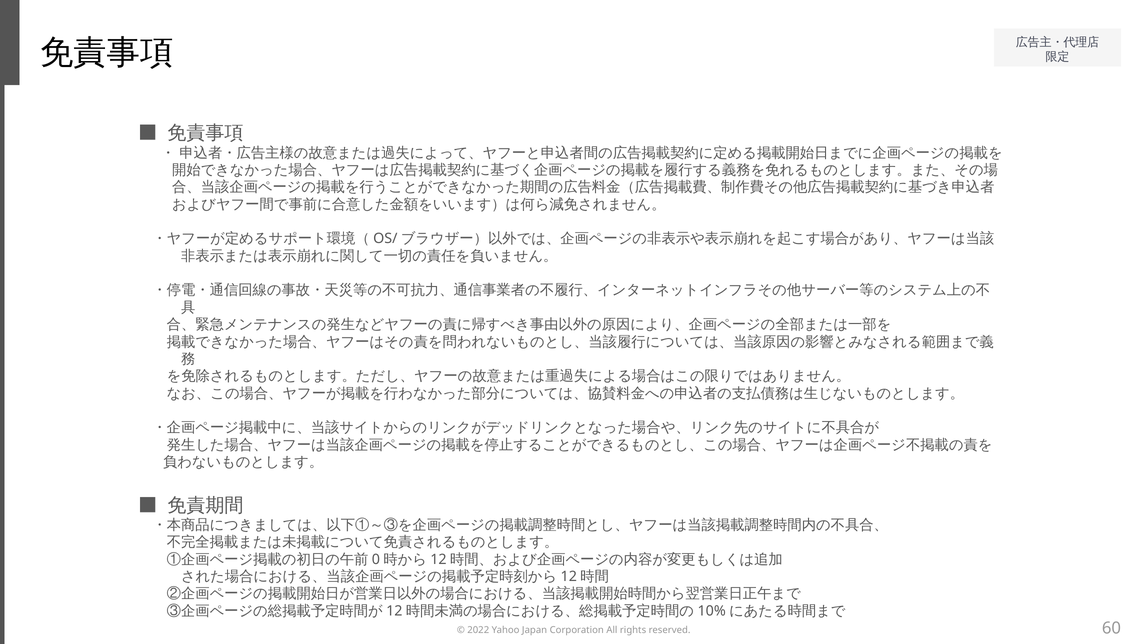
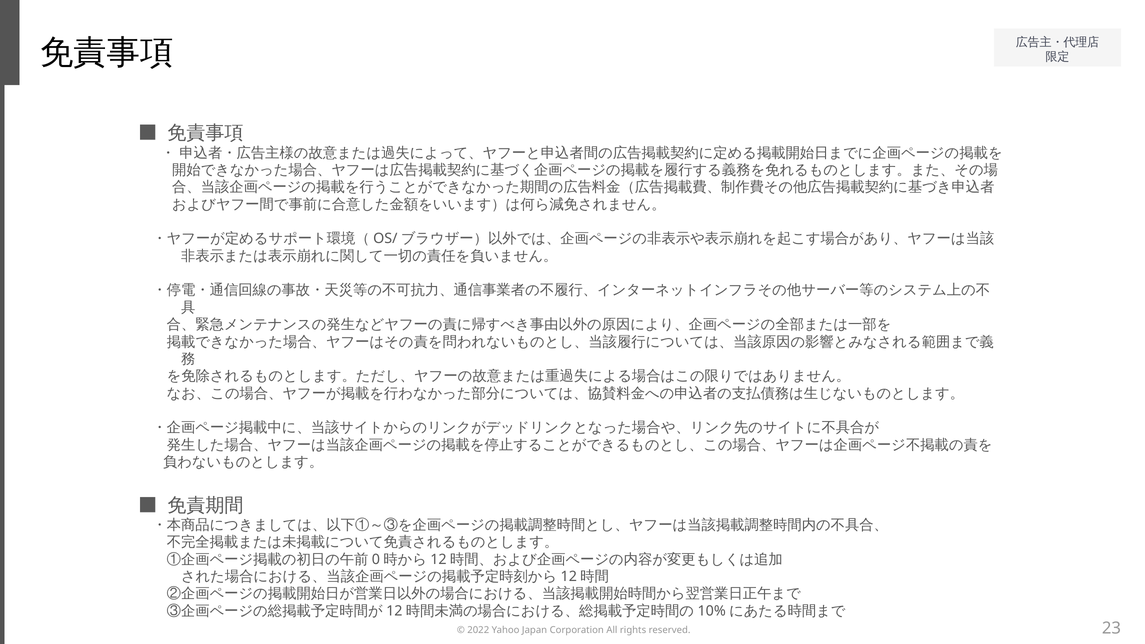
60: 60 -> 23
